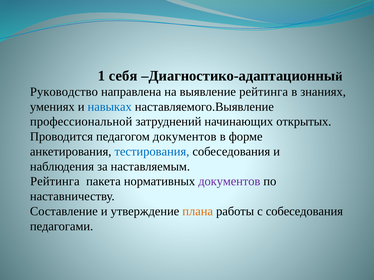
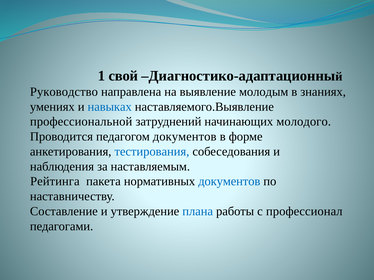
себя: себя -> свой
выявление рейтинга: рейтинга -> молодым
открытых: открытых -> молодого
документов at (229, 182) colour: purple -> blue
плана colour: orange -> blue
с собеседования: собеседования -> профессионал
